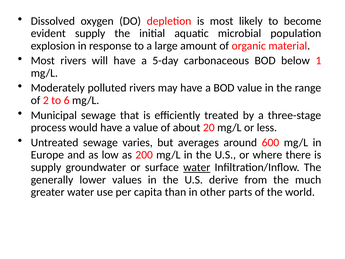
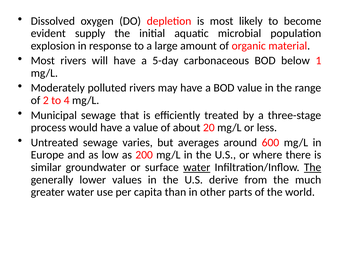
6: 6 -> 4
supply at (46, 167): supply -> similar
The at (313, 167) underline: none -> present
